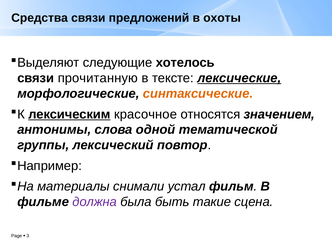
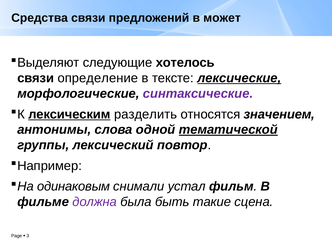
охоты: охоты -> может
прочитанную: прочитанную -> определение
синтаксические colour: orange -> purple
красочное: красочное -> разделить
тематической underline: none -> present
материалы: материалы -> одинаковым
